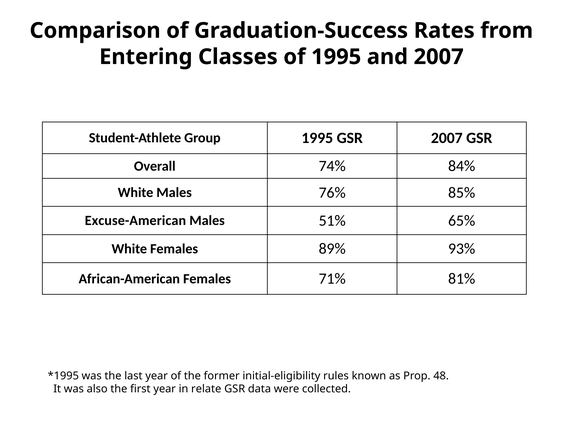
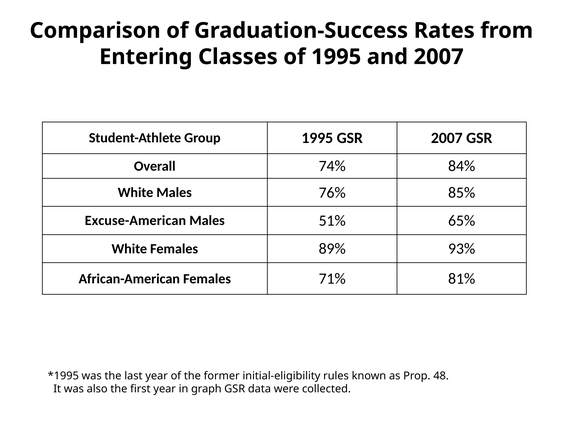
relate: relate -> graph
